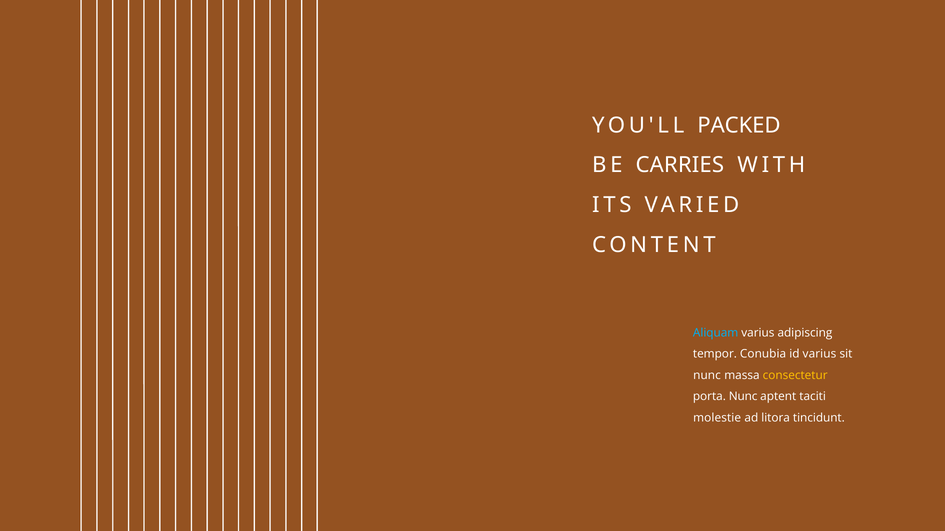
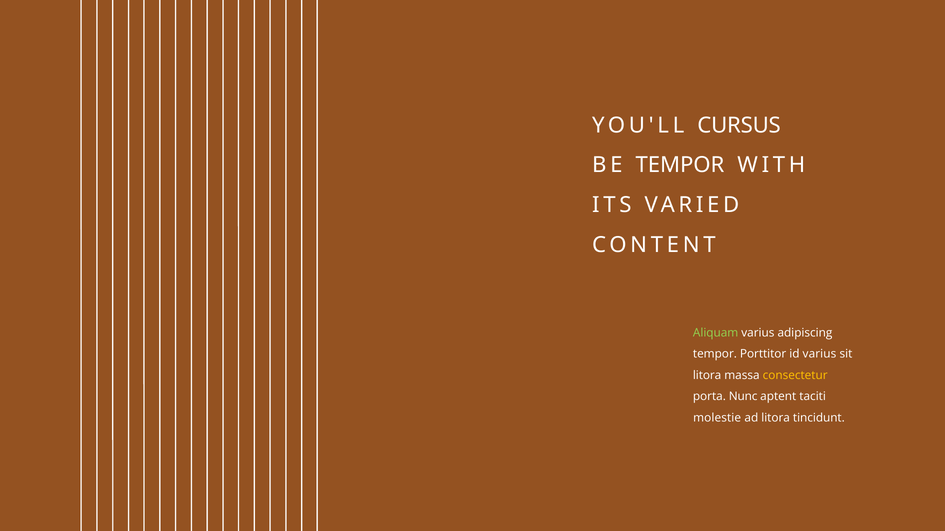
PACKED: PACKED -> CURSUS
BE CARRIES: CARRIES -> TEMPOR
Aliquam colour: light blue -> light green
Conubia: Conubia -> Porttitor
nunc at (707, 376): nunc -> litora
